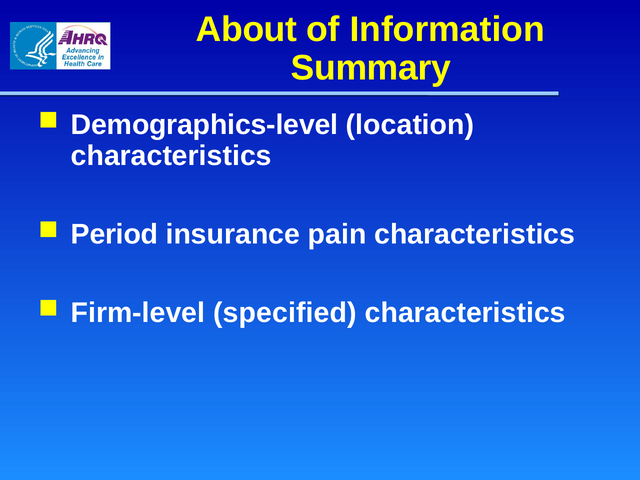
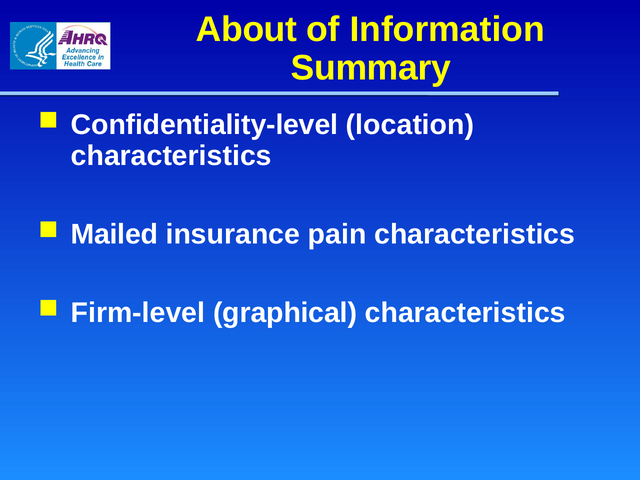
Demographics-level: Demographics-level -> Confidentiality-level
Period: Period -> Mailed
specified: specified -> graphical
